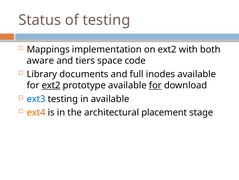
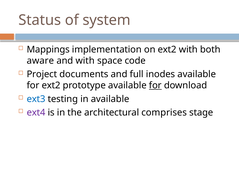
of testing: testing -> system
and tiers: tiers -> with
Library: Library -> Project
ext2 at (51, 85) underline: present -> none
ext4 colour: orange -> purple
placement: placement -> comprises
